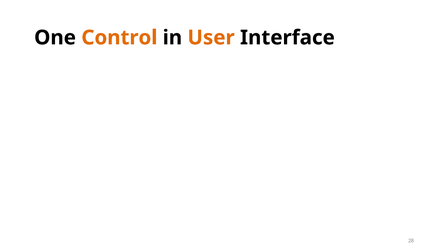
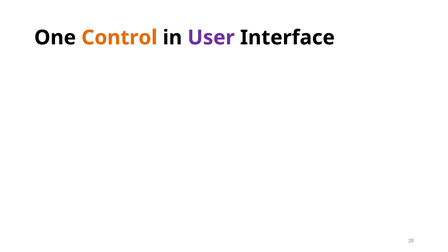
User colour: orange -> purple
